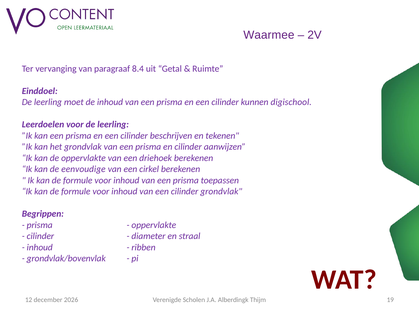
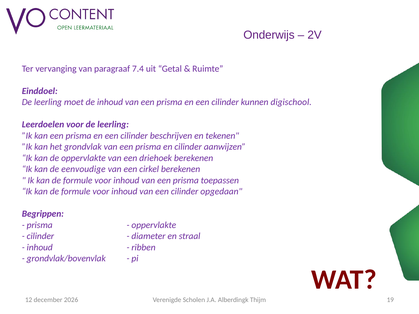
Waarmee: Waarmee -> Onderwijs
8.4: 8.4 -> 7.4
cilinder grondvlak: grondvlak -> opgedaan
